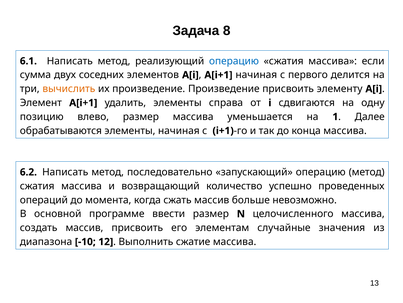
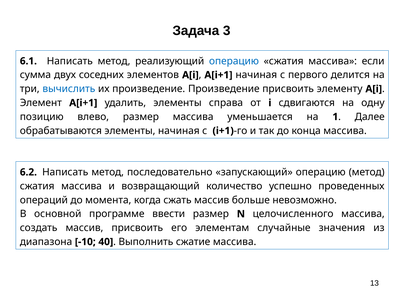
8: 8 -> 3
вычислить colour: orange -> blue
12: 12 -> 40
